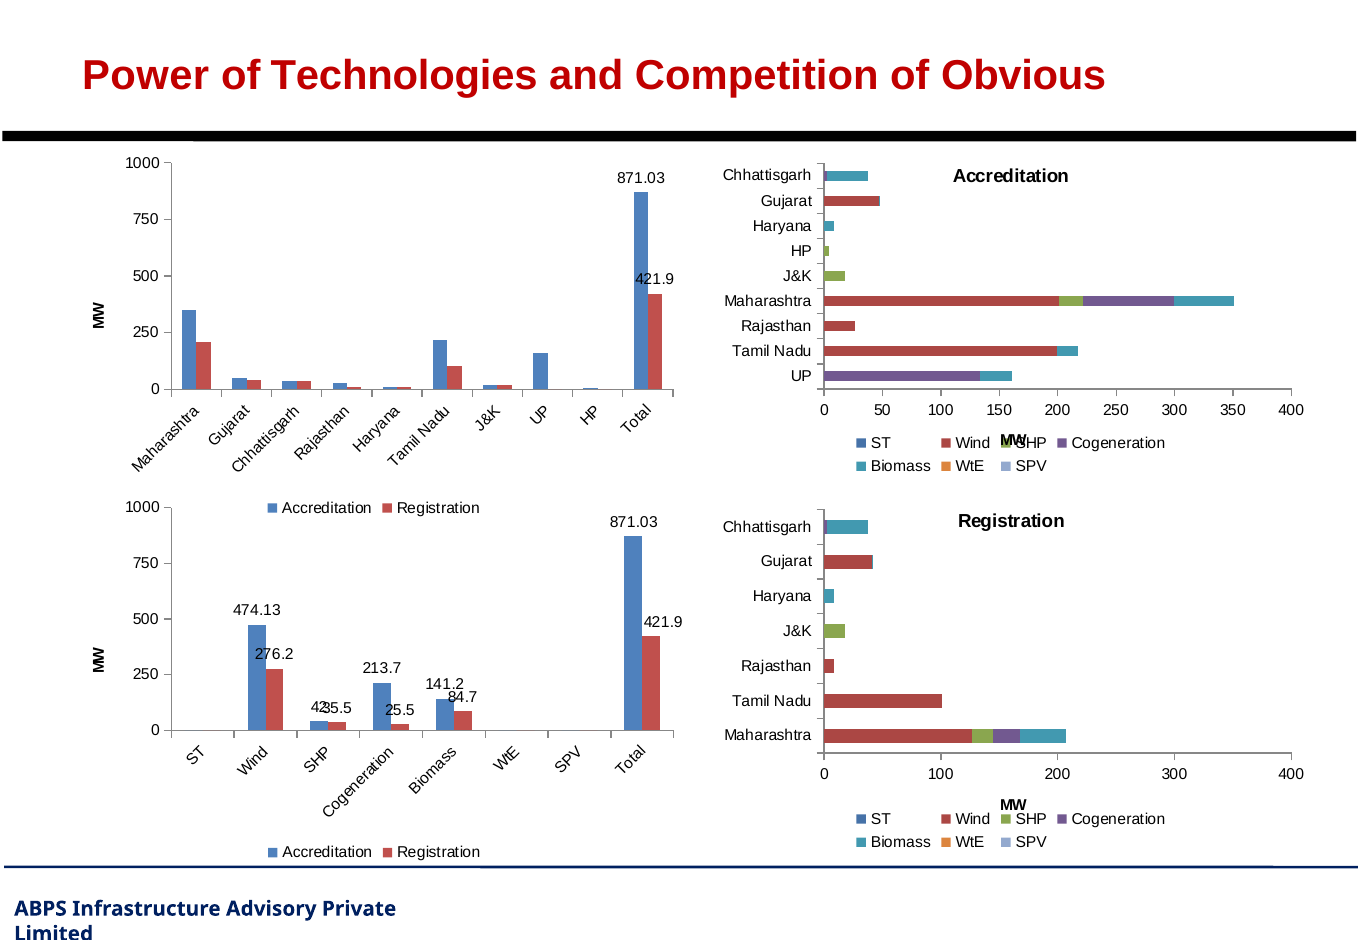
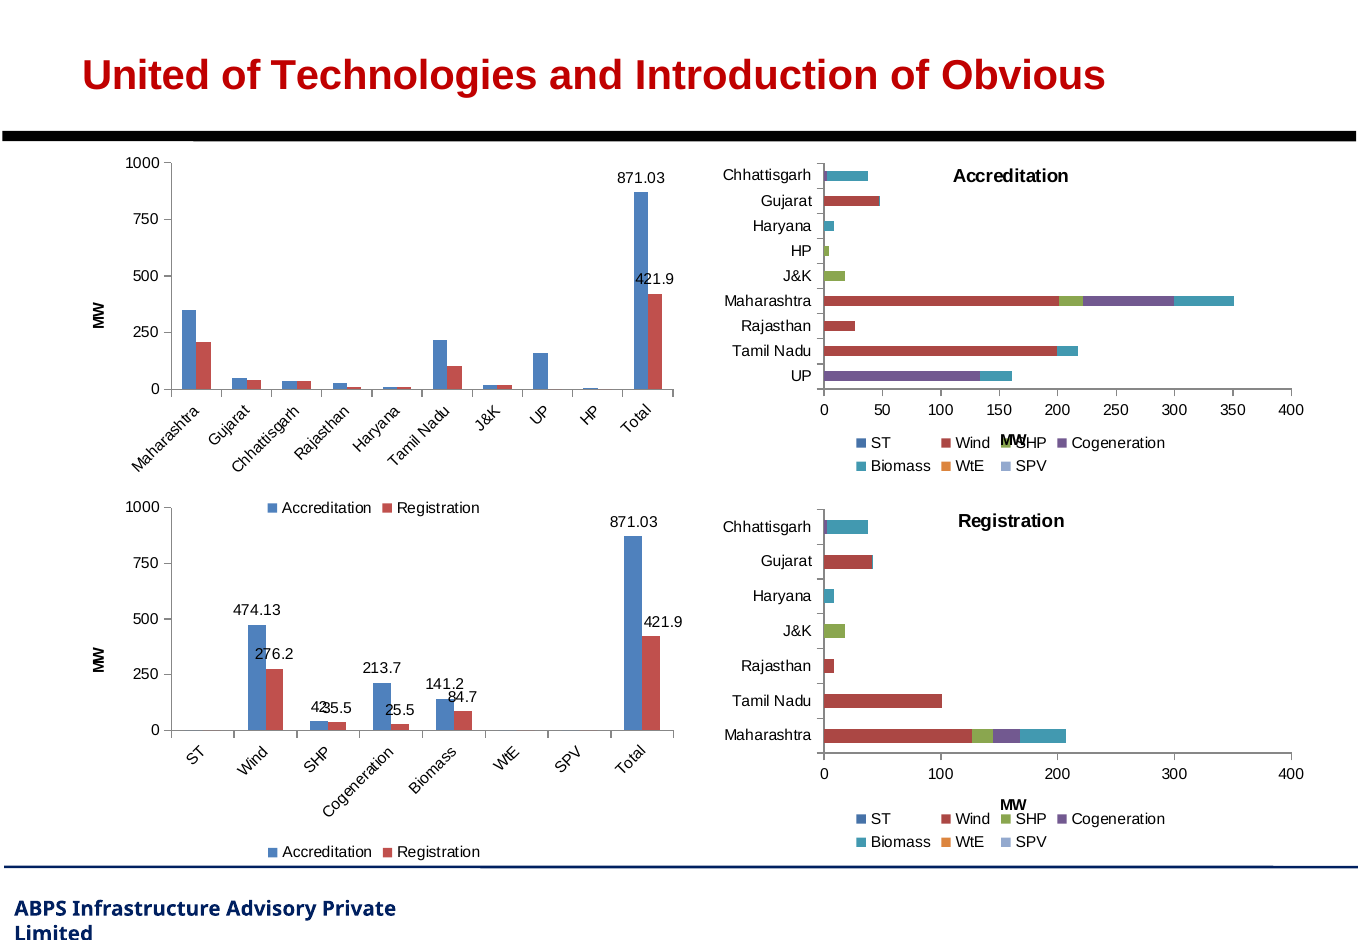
Power: Power -> United
Competition: Competition -> Introduction
